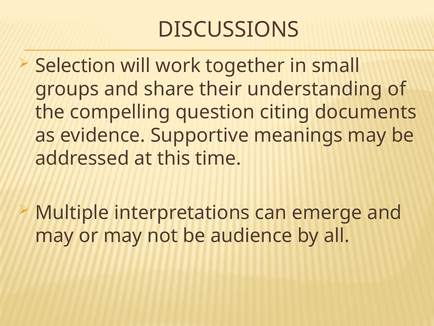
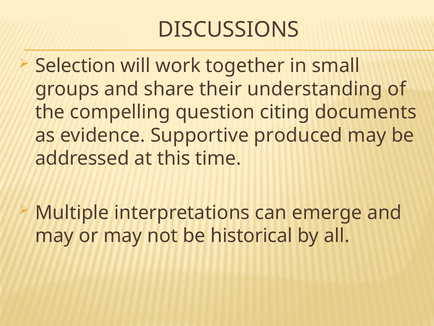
meanings: meanings -> produced
audience: audience -> historical
